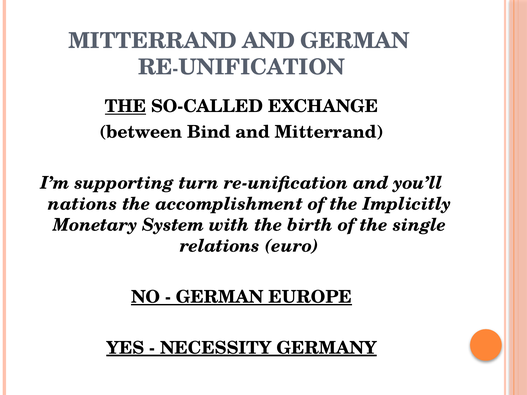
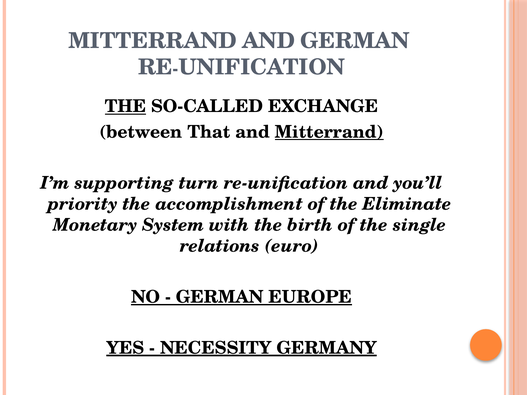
Bind: Bind -> That
Mitterrand at (329, 132) underline: none -> present
nations: nations -> priority
Implicitly: Implicitly -> Eliminate
